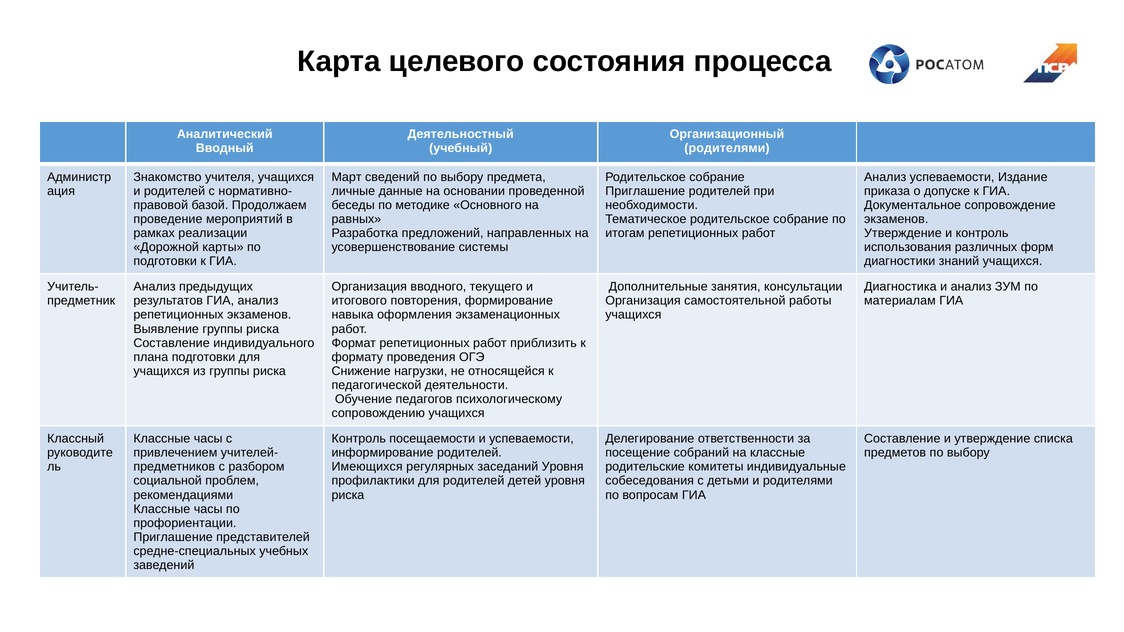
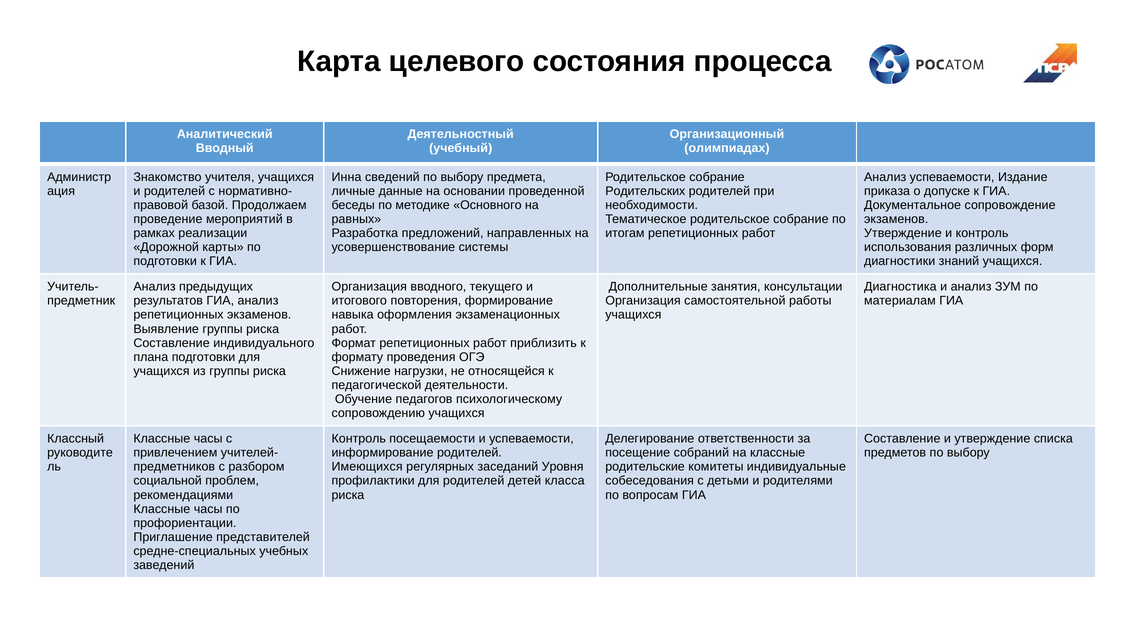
родителями at (727, 148): родителями -> олимпиадах
Март: Март -> Инна
Приглашение at (645, 191): Приглашение -> Родительских
детей уровня: уровня -> класса
